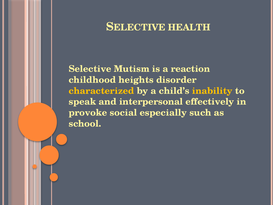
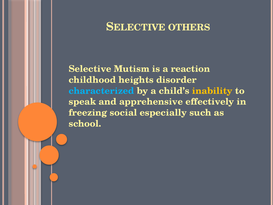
HEALTH: HEALTH -> OTHERS
characterized colour: yellow -> light blue
interpersonal: interpersonal -> apprehensive
provoke: provoke -> freezing
